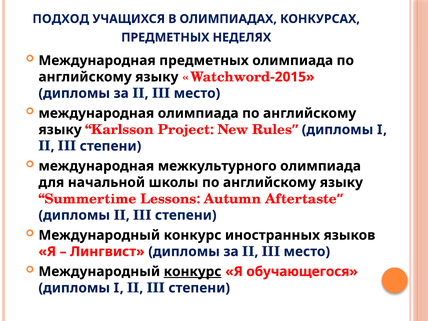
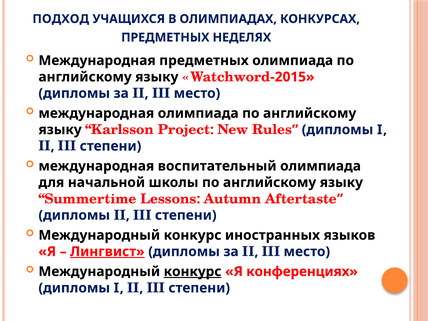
межкультурного: межкультурного -> воспитательный
Лингвист underline: none -> present
обучающегося: обучающегося -> конференциях
